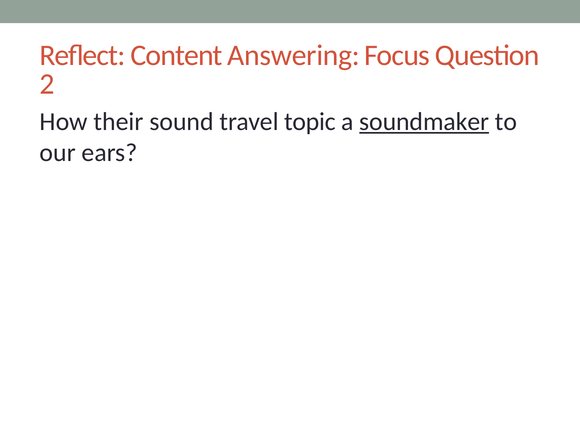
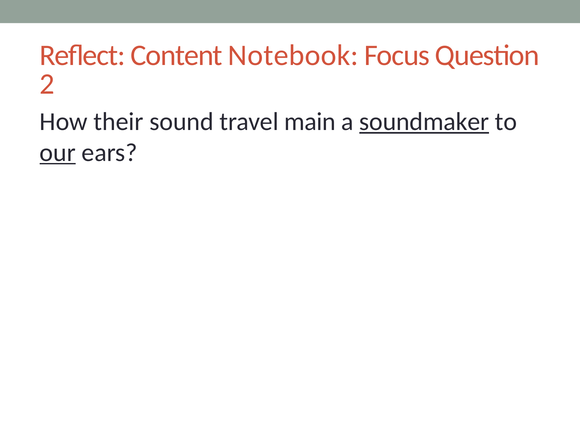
Answering: Answering -> Notebook
topic: topic -> main
our underline: none -> present
